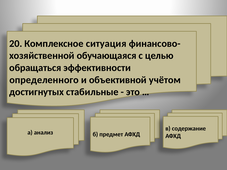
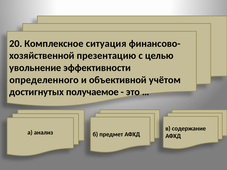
обучающаяся: обучающаяся -> презентацию
обращаться: обращаться -> увольнение
стабильные: стабильные -> получаемое
